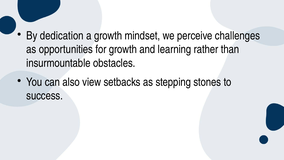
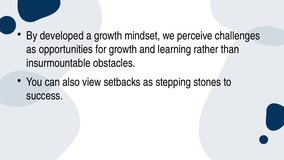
dedication: dedication -> developed
